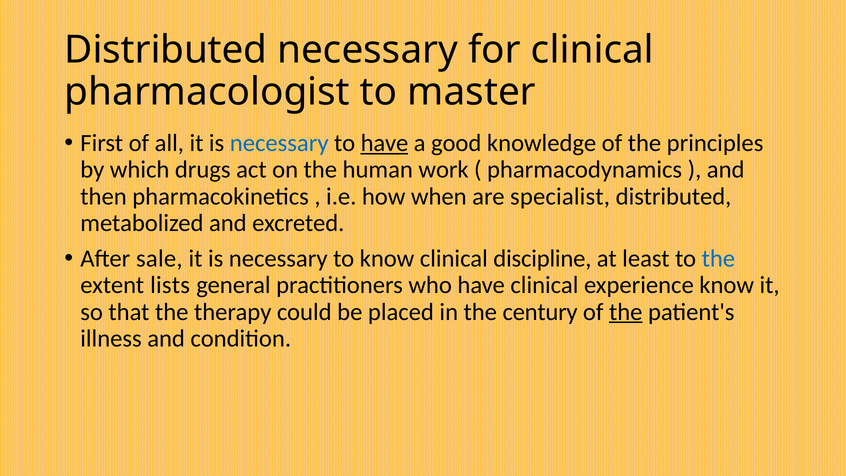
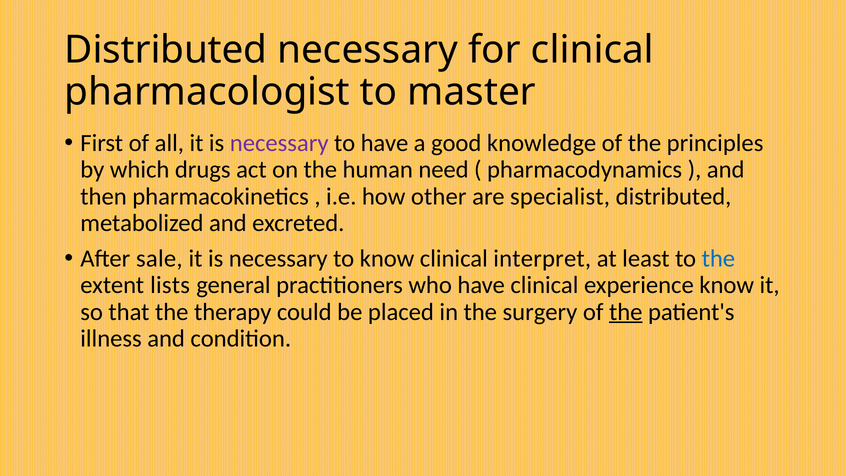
necessary at (279, 143) colour: blue -> purple
have at (385, 143) underline: present -> none
work: work -> need
when: when -> other
discipline: discipline -> interpret
century: century -> surgery
